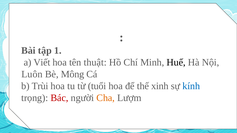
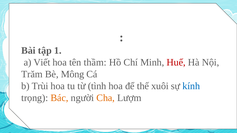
thuật: thuật -> thầm
Huế colour: black -> red
Luôn: Luôn -> Trăm
tuổi: tuổi -> tình
xinh: xinh -> xuôi
Bác colour: red -> orange
